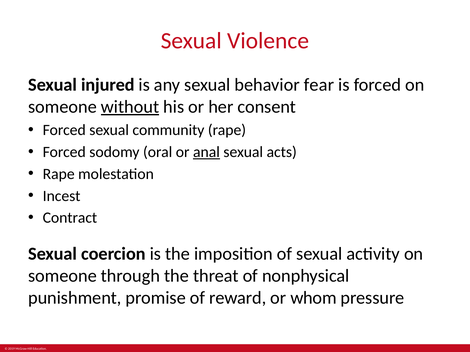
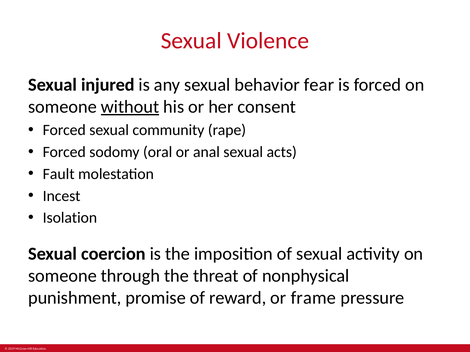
anal underline: present -> none
Rape at (59, 174): Rape -> Fault
Contract: Contract -> Isolation
whom: whom -> frame
